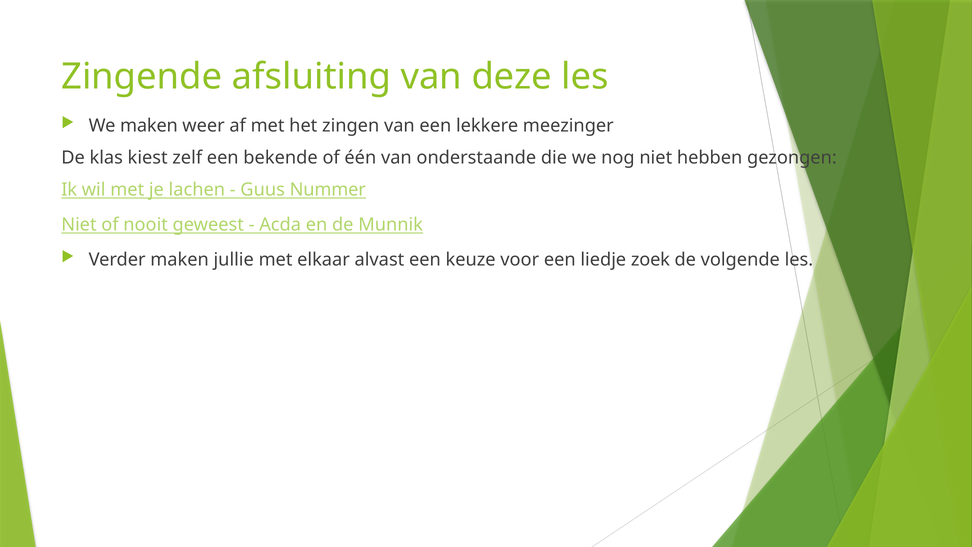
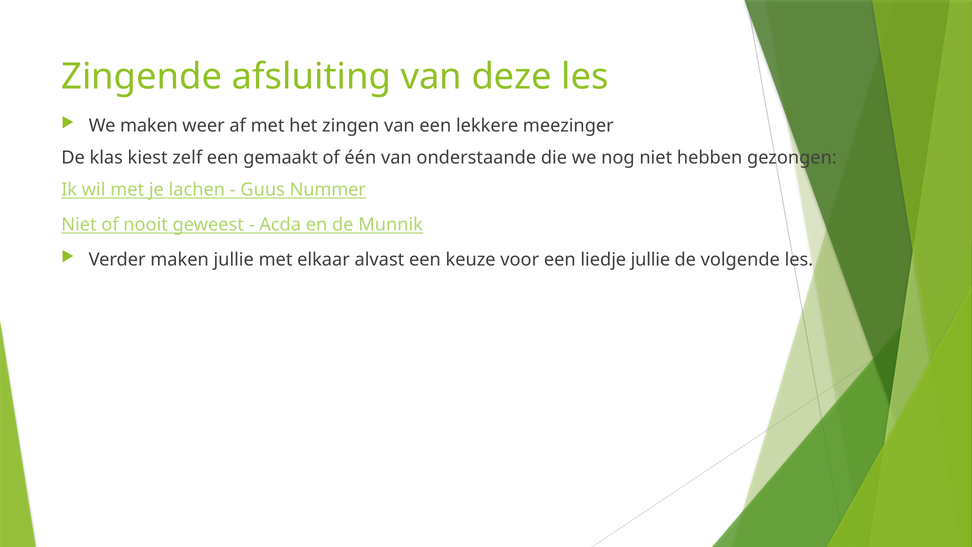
bekende: bekende -> gemaakt
liedje zoek: zoek -> jullie
